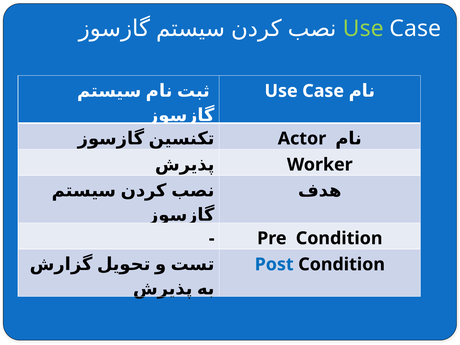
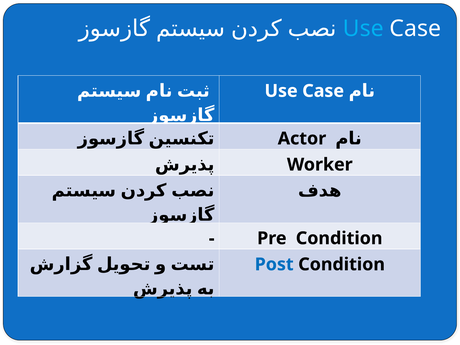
Use at (363, 28) colour: light green -> light blue
